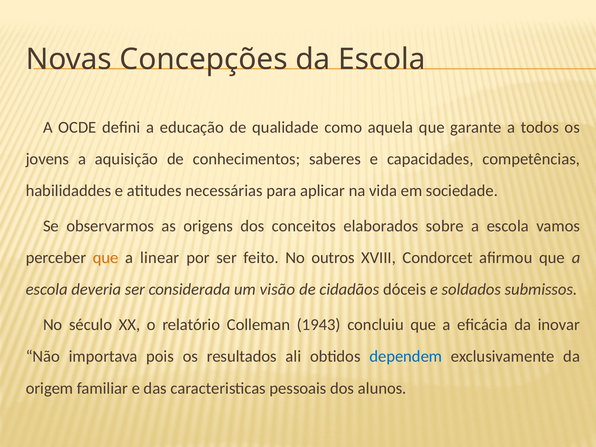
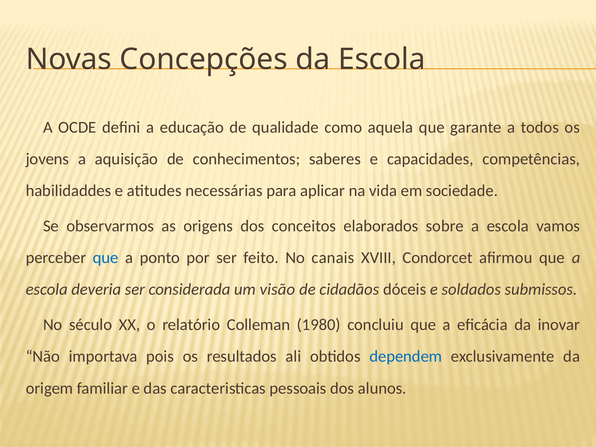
que at (106, 258) colour: orange -> blue
linear: linear -> ponto
outros: outros -> canais
1943: 1943 -> 1980
